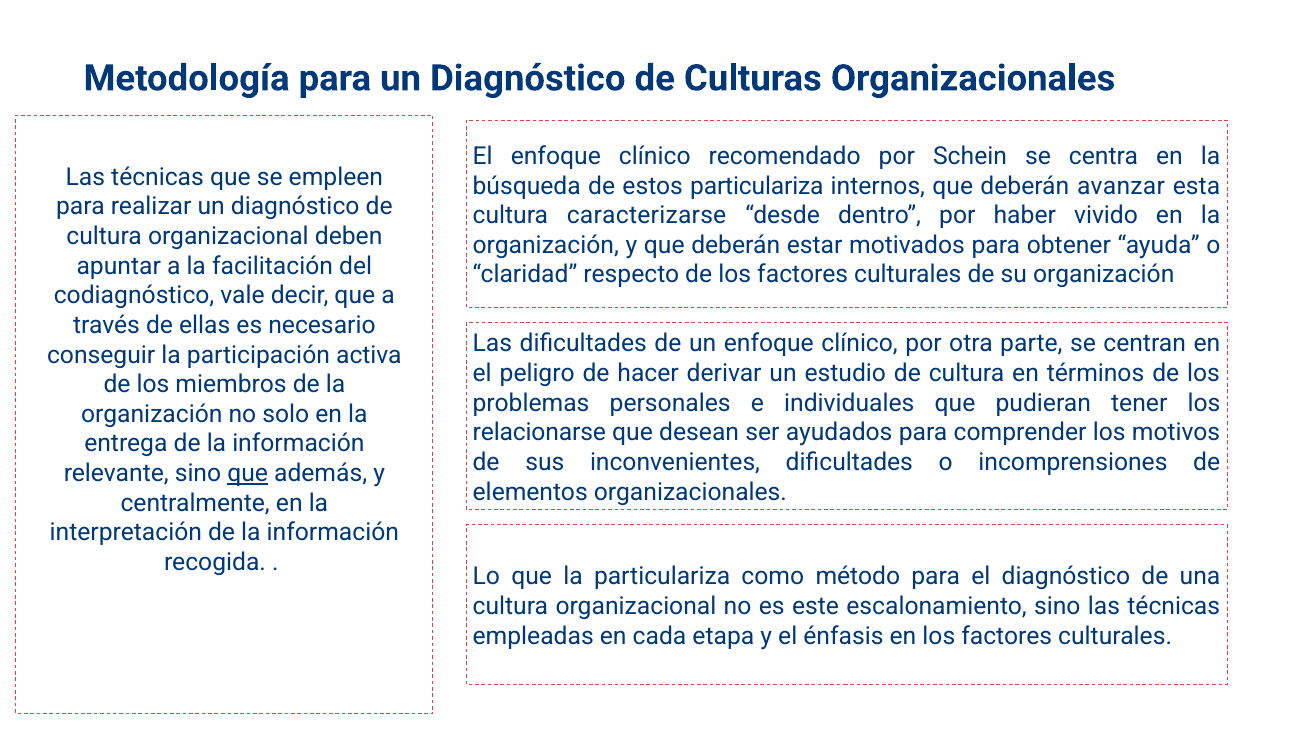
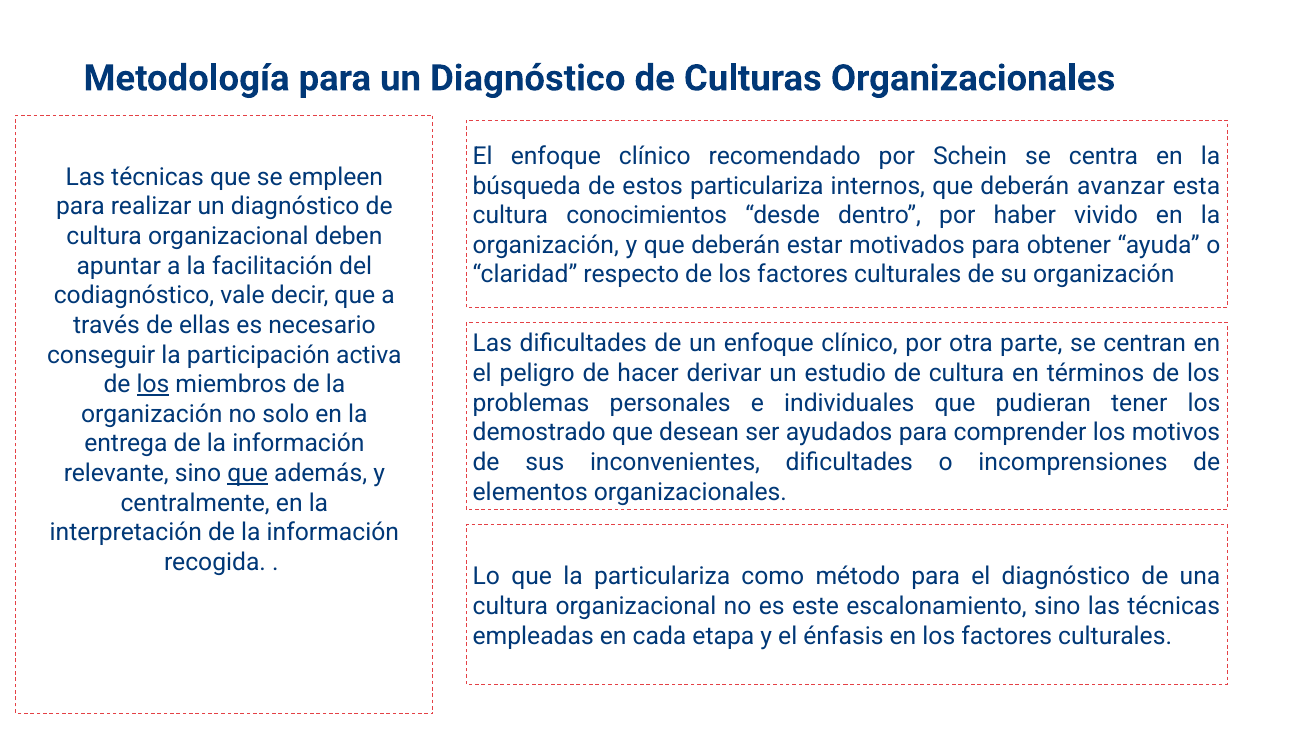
caracterizarse: caracterizarse -> conocimientos
los at (153, 385) underline: none -> present
relacionarse: relacionarse -> demostrado
